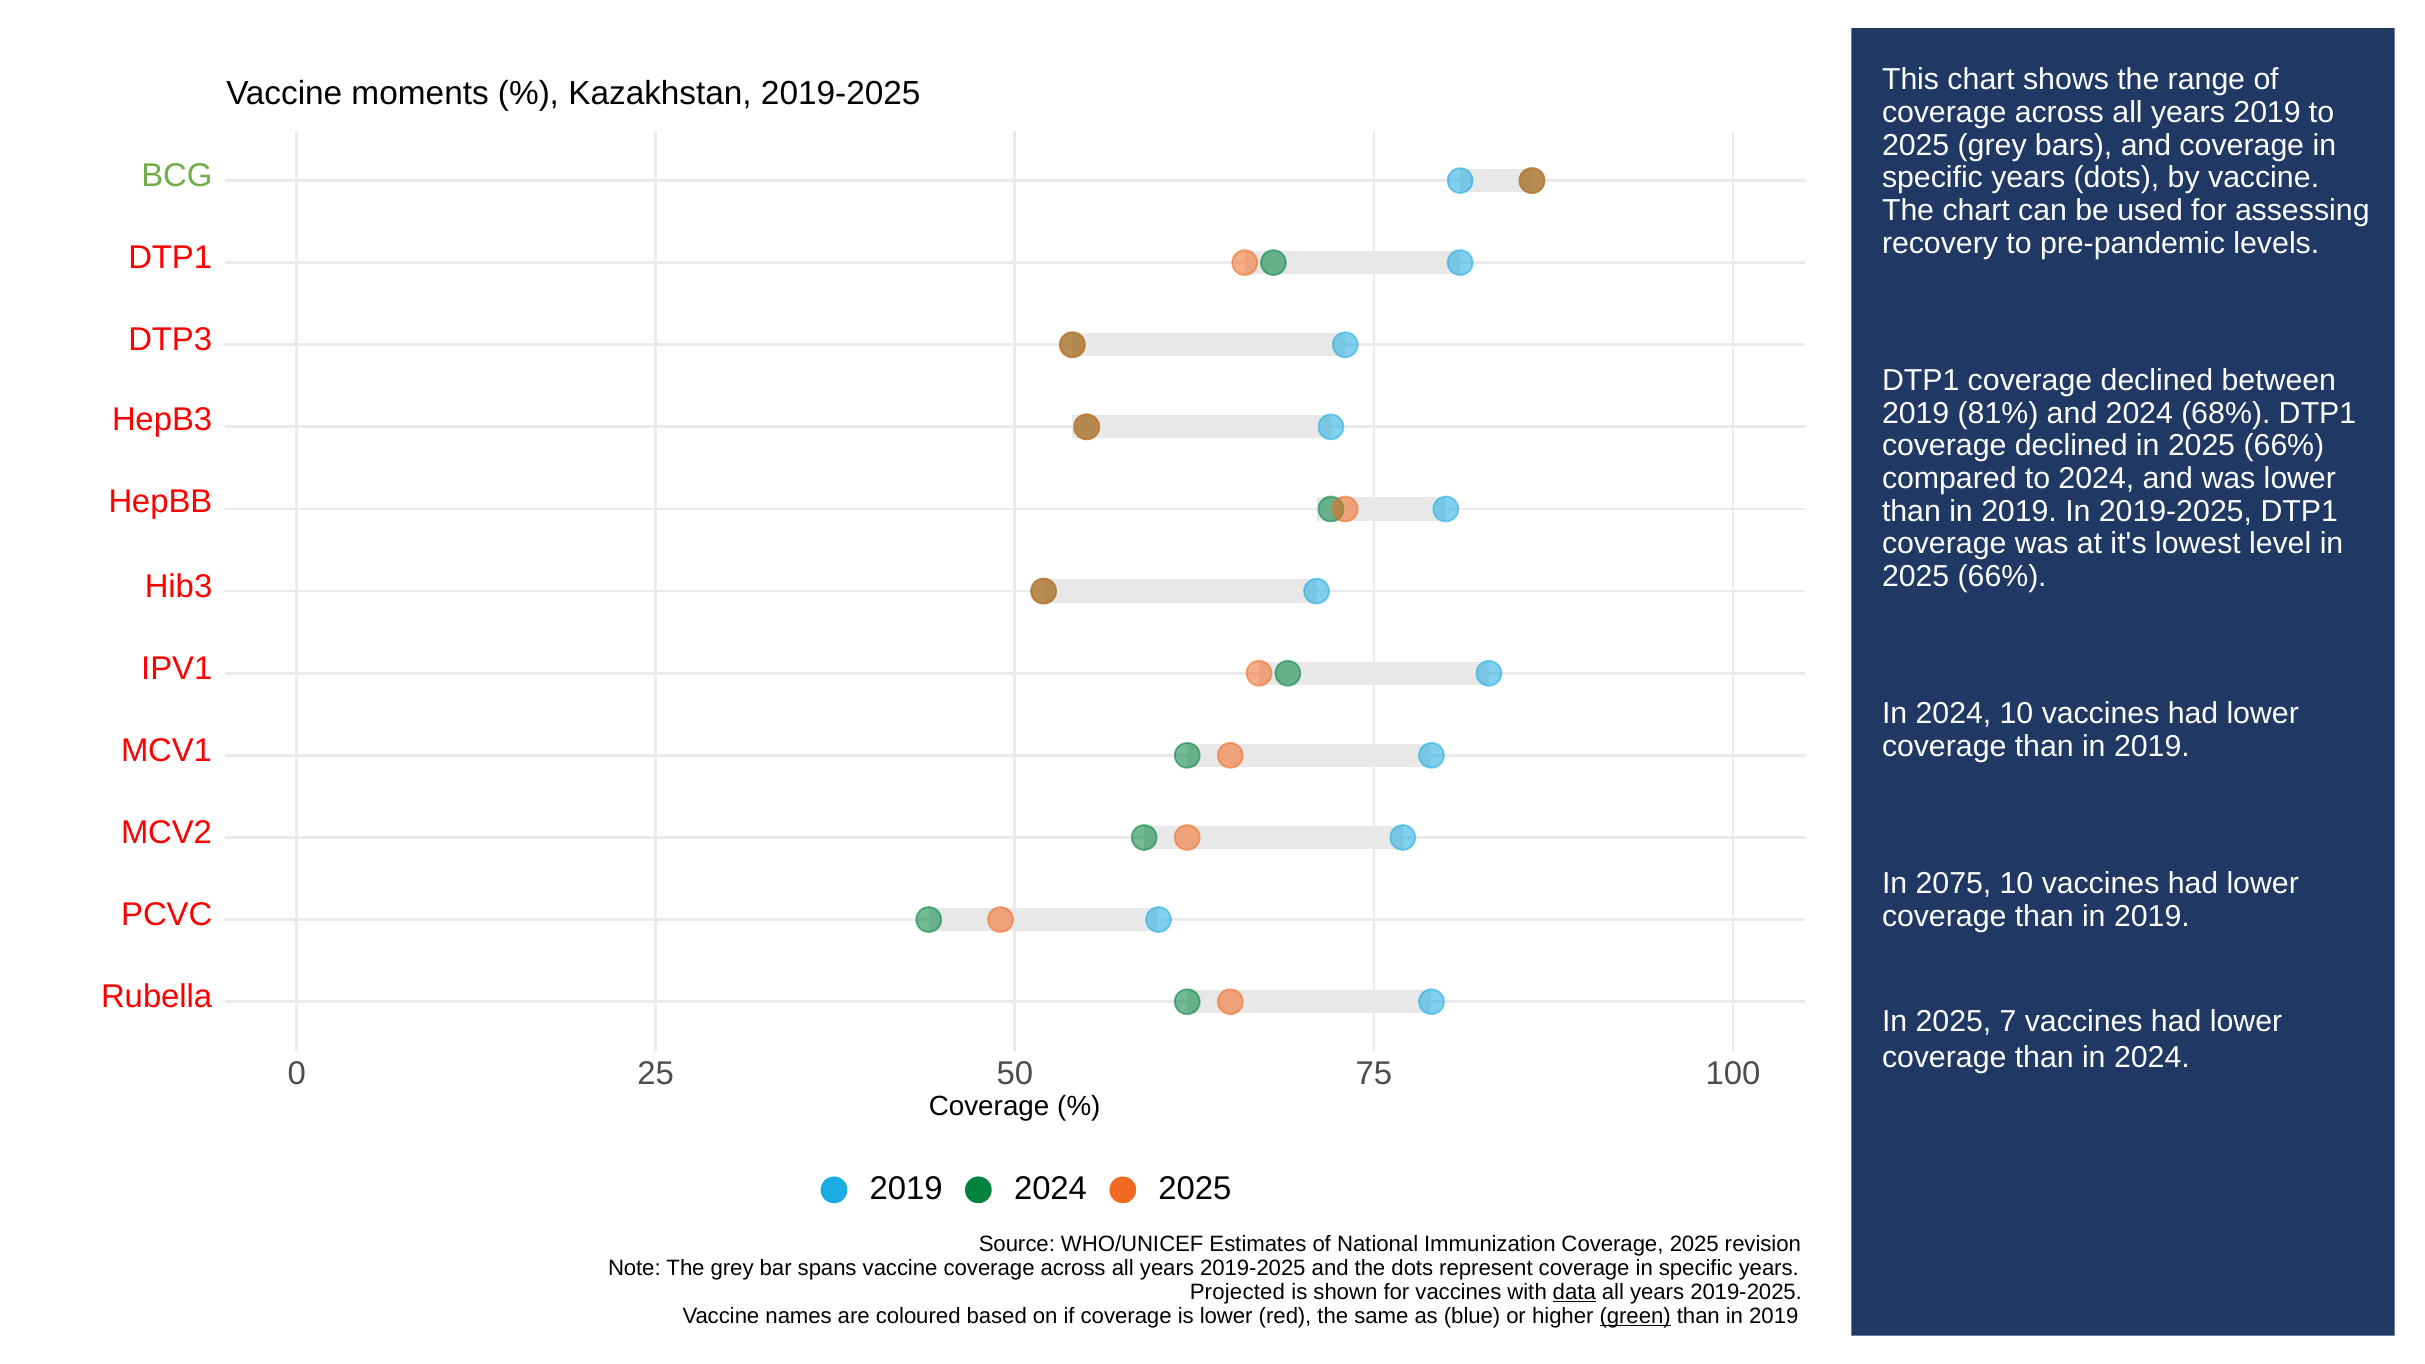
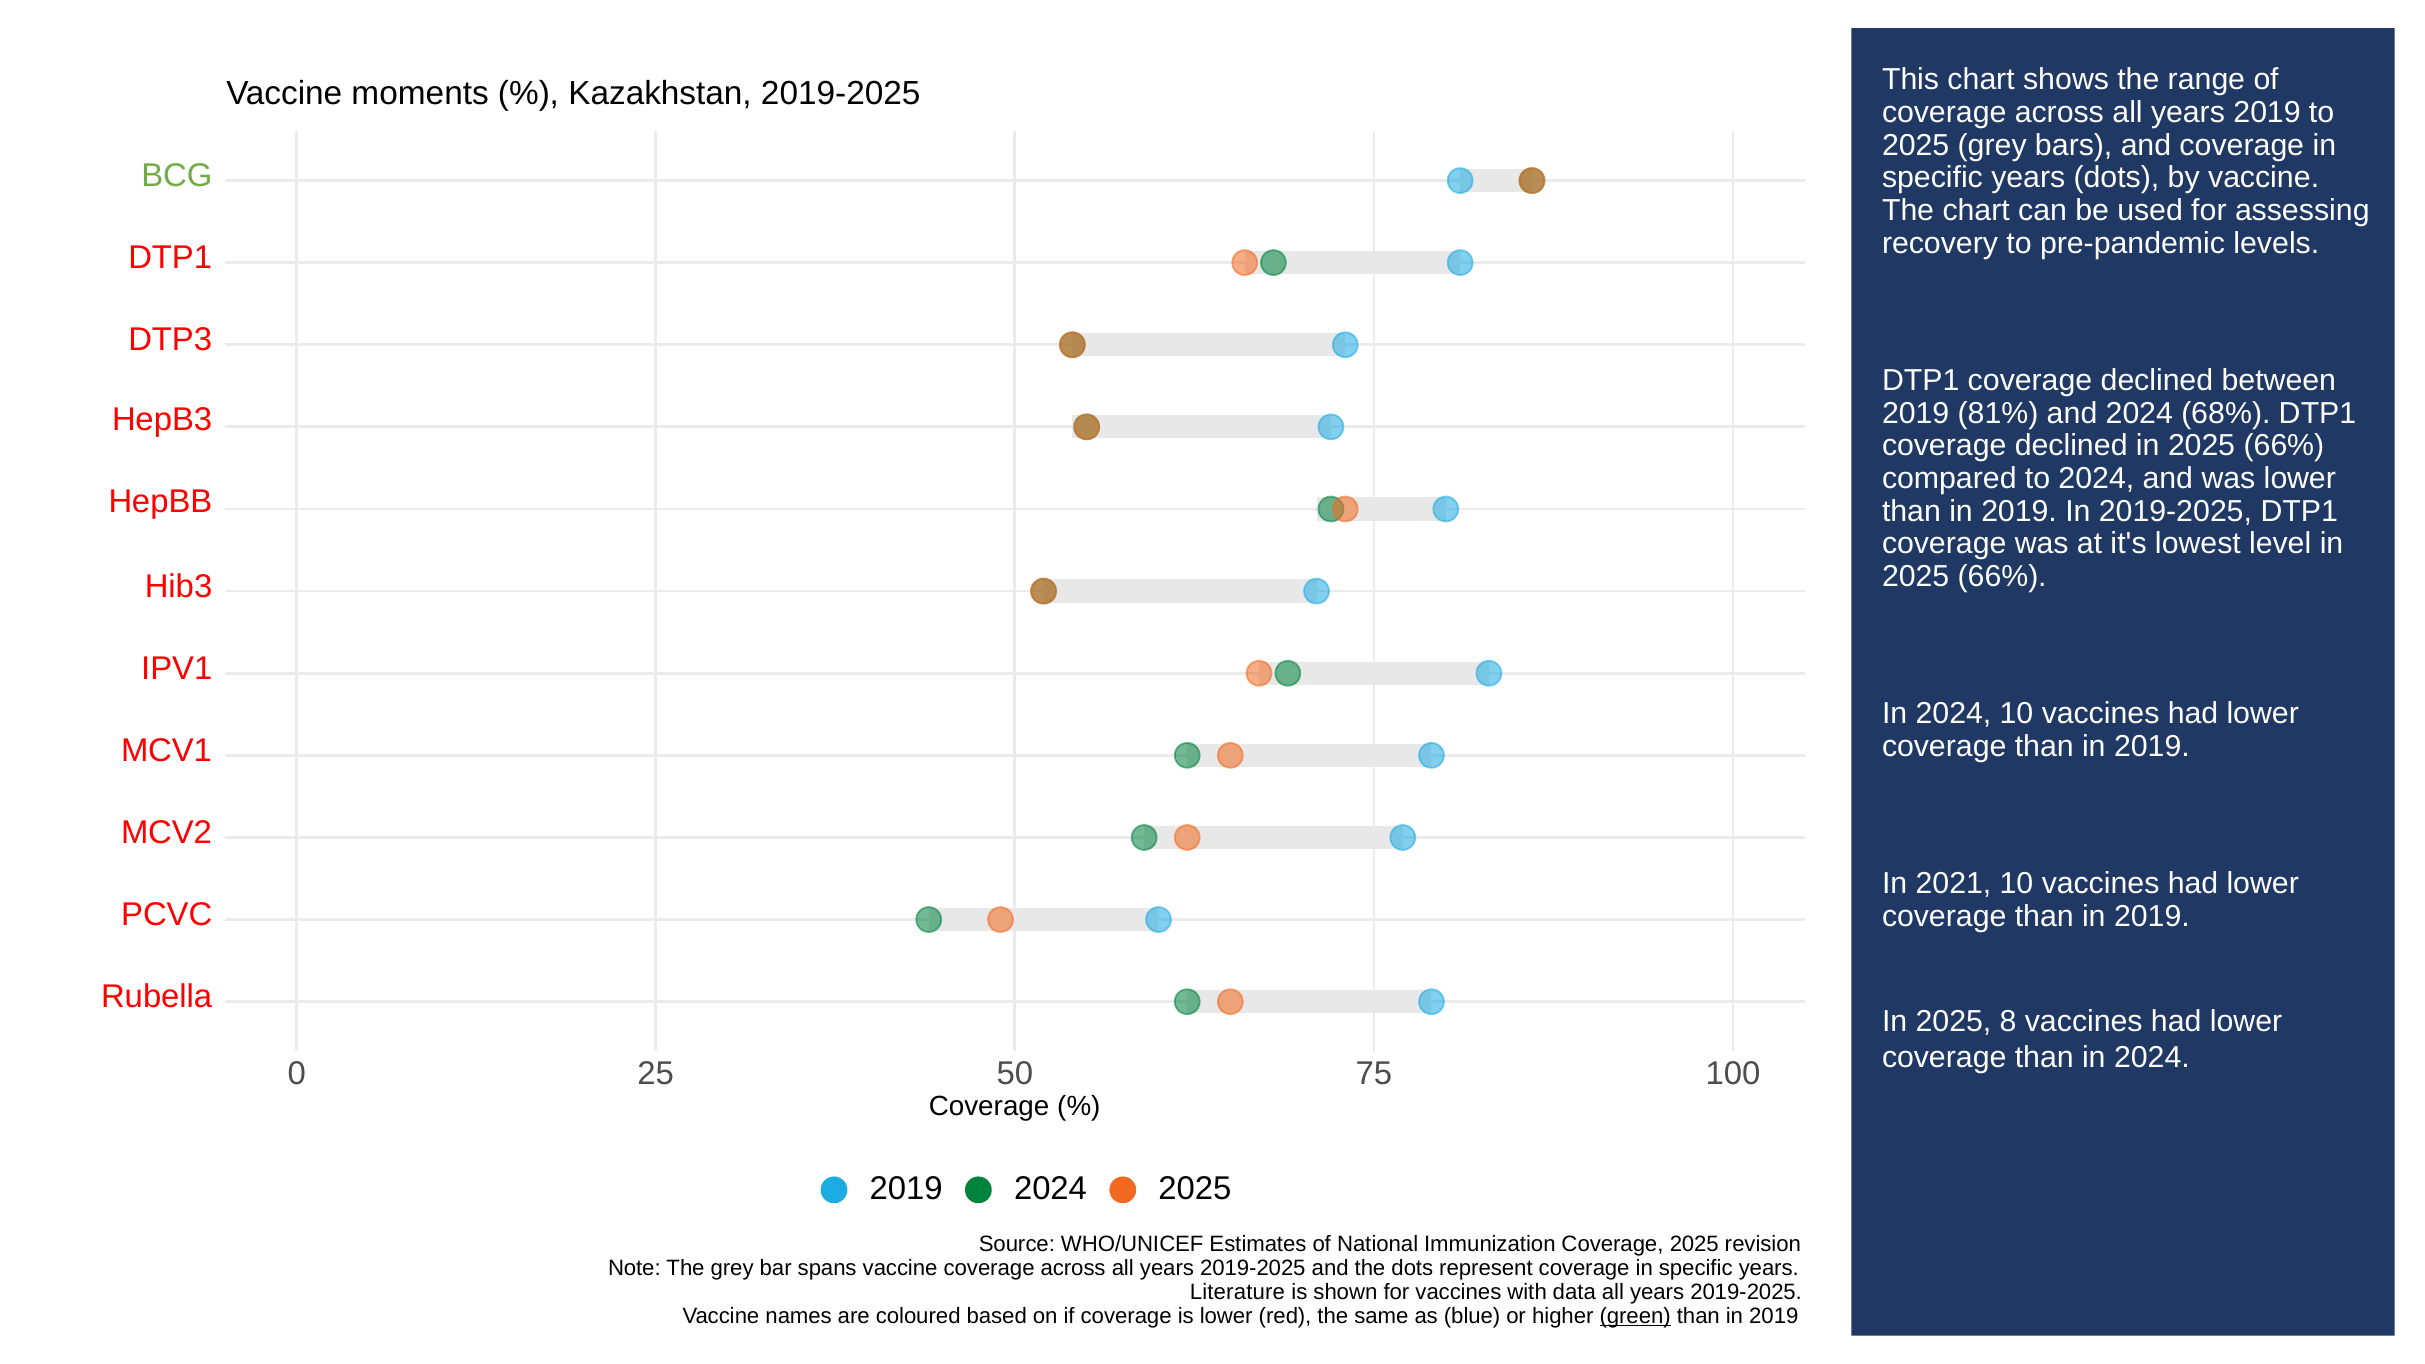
2075: 2075 -> 2021
7: 7 -> 8
Projected: Projected -> Literature
data underline: present -> none
